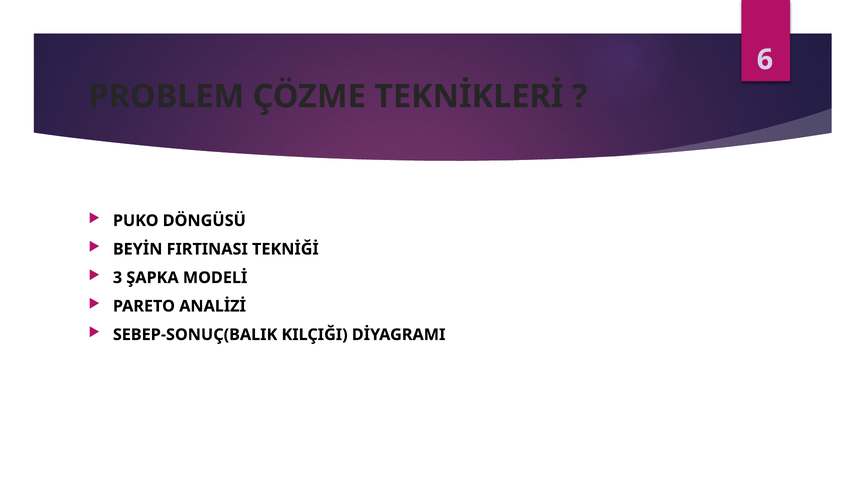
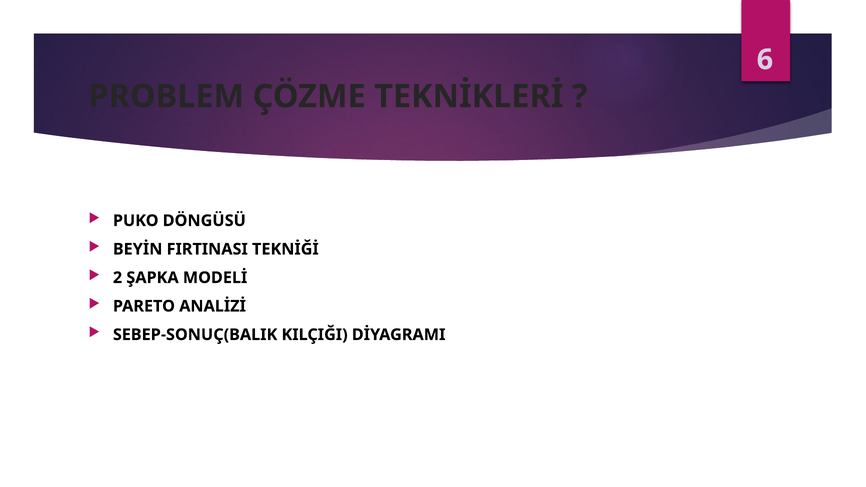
3: 3 -> 2
